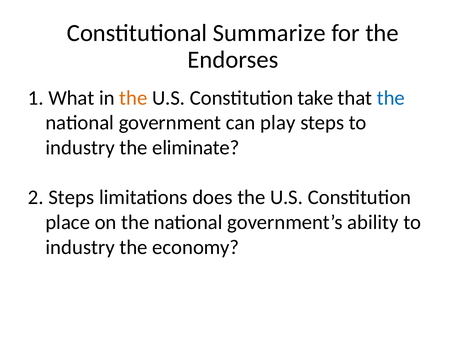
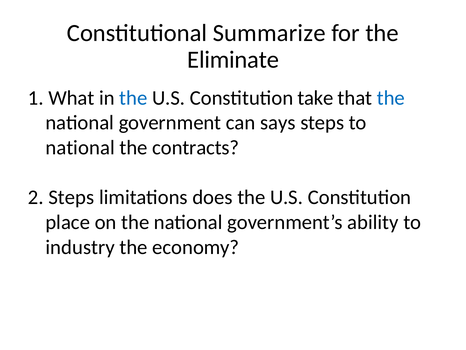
Endorses: Endorses -> Eliminate
the at (133, 98) colour: orange -> blue
play: play -> says
industry at (80, 147): industry -> national
eliminate: eliminate -> contracts
